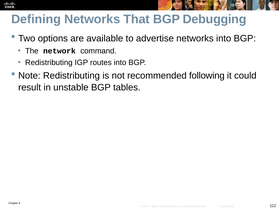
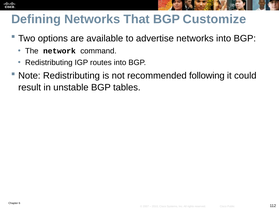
Debugging: Debugging -> Customize
